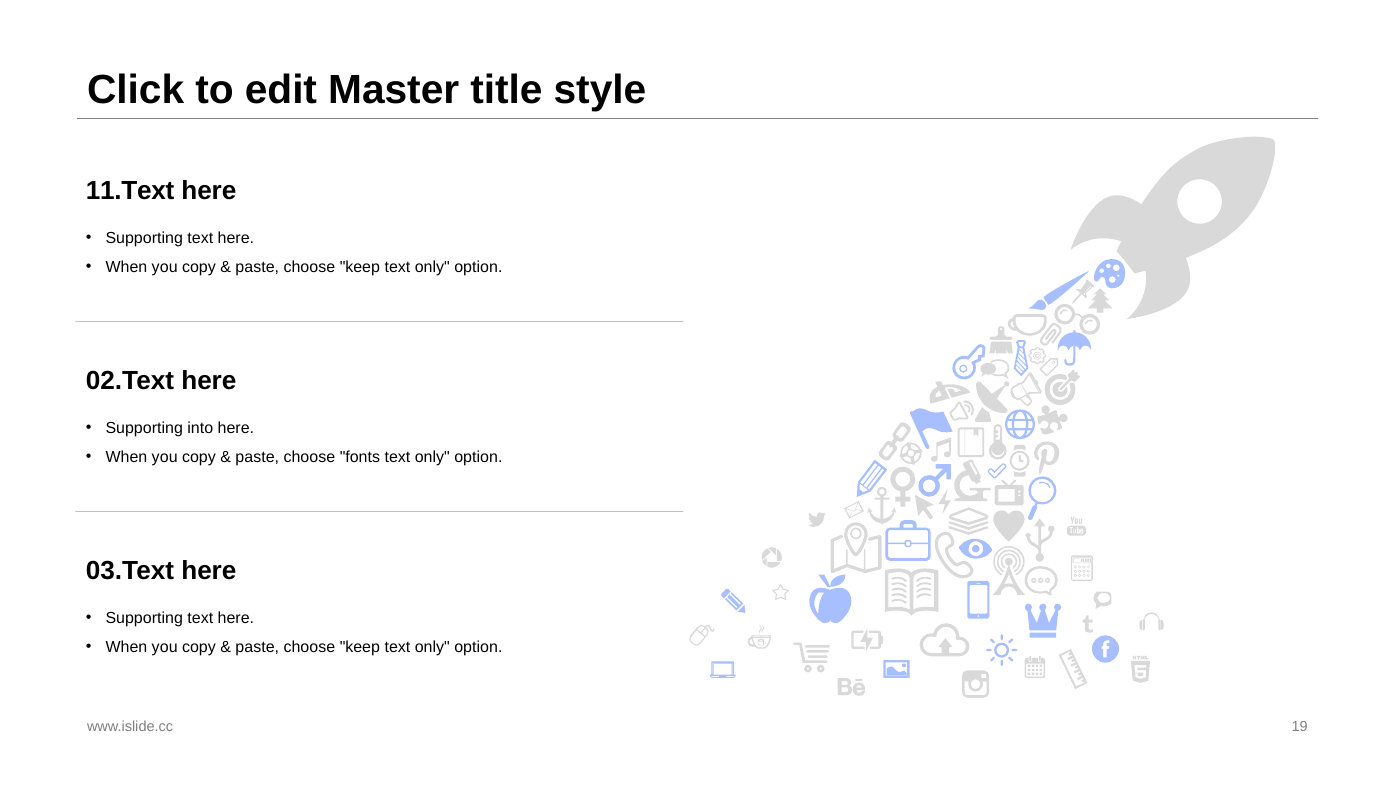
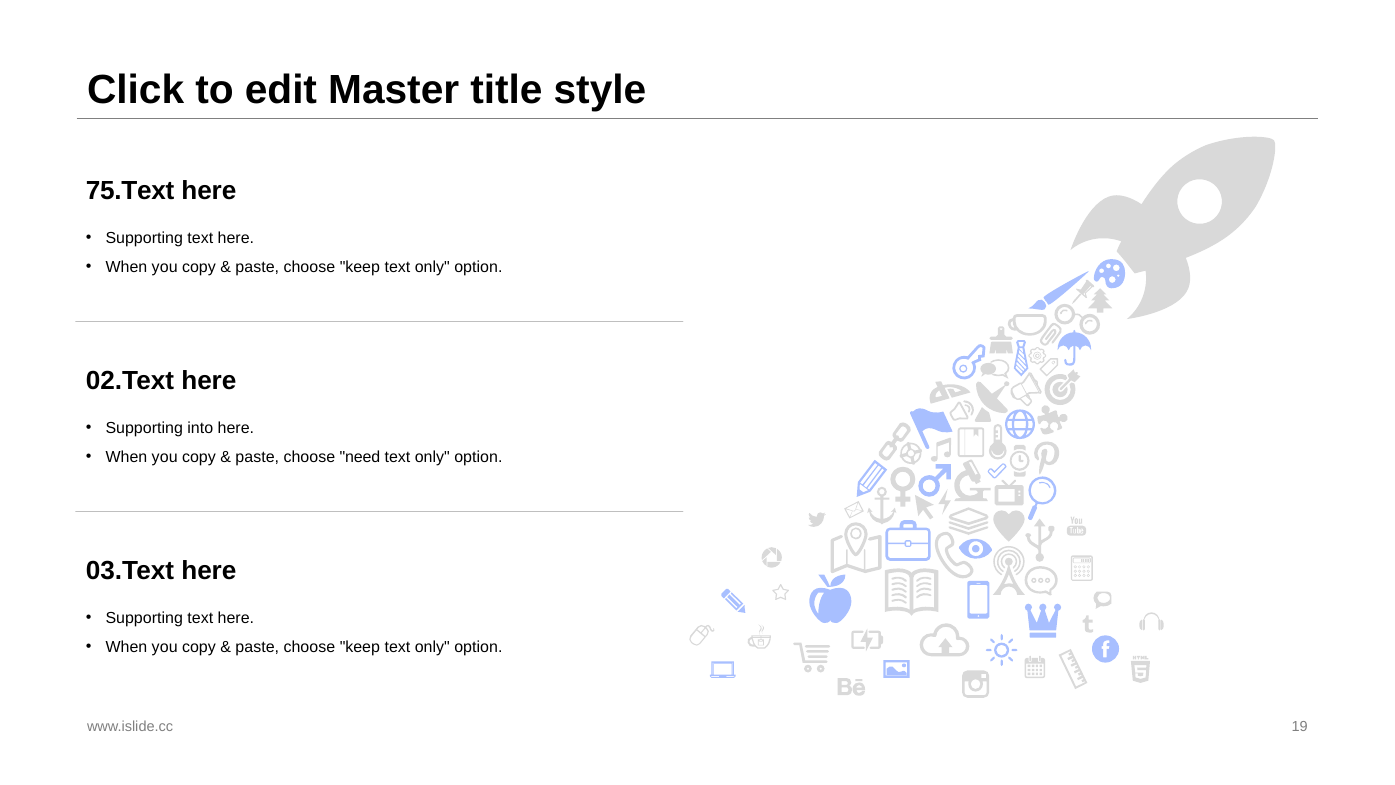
11.Text: 11.Text -> 75.Text
fonts: fonts -> need
